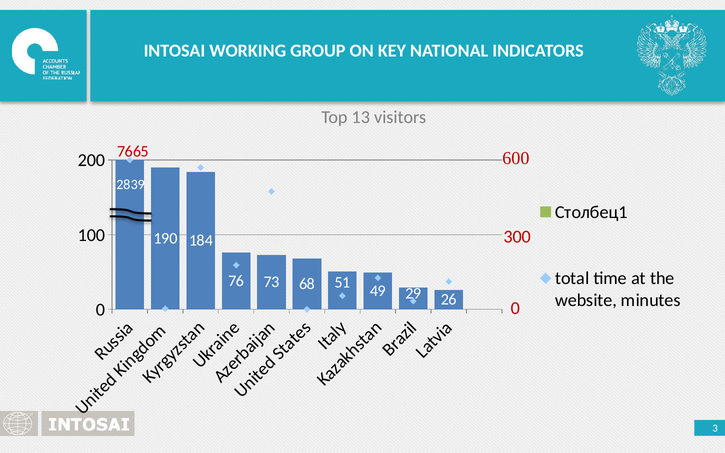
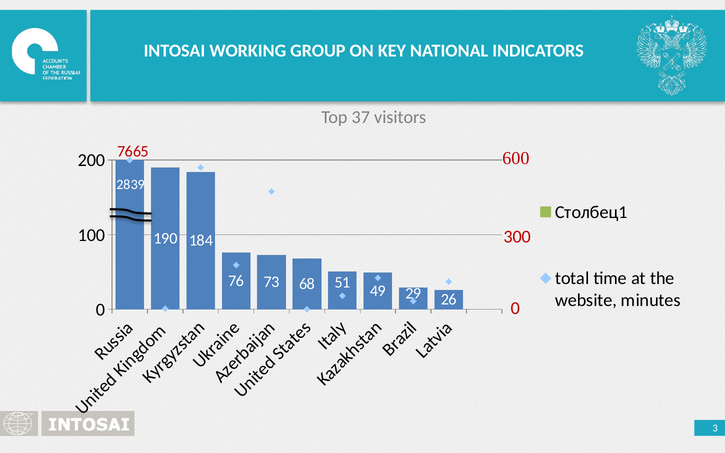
13: 13 -> 37
